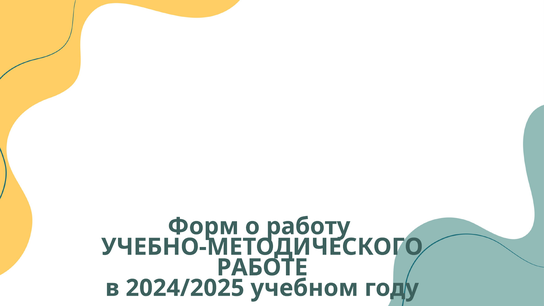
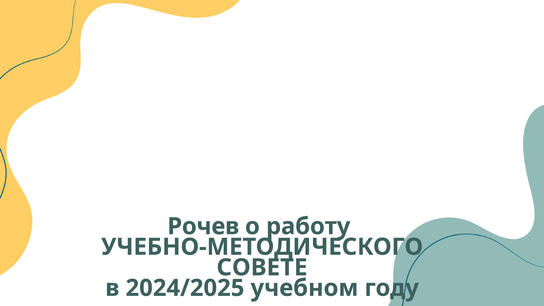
Форм: Форм -> Рочев
РАБОТЕ: РАБОТЕ -> СОВЕТЕ
